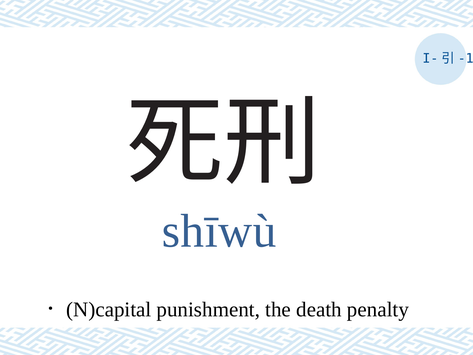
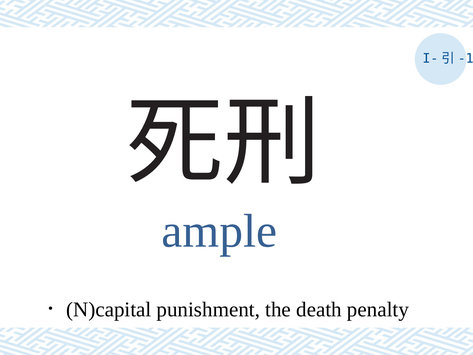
shīwù: shīwù -> ample
